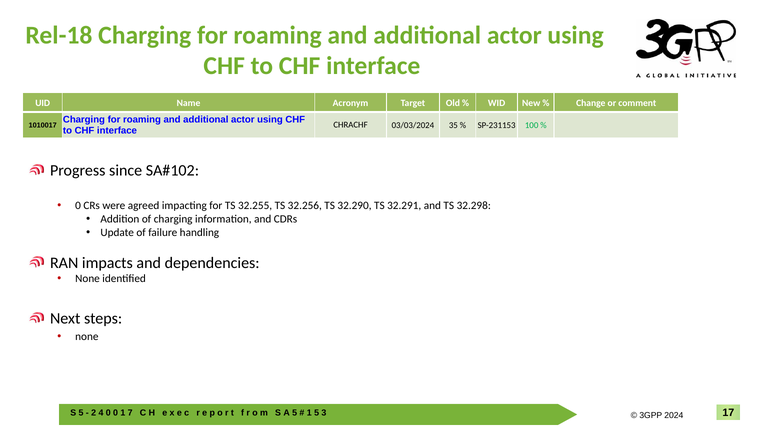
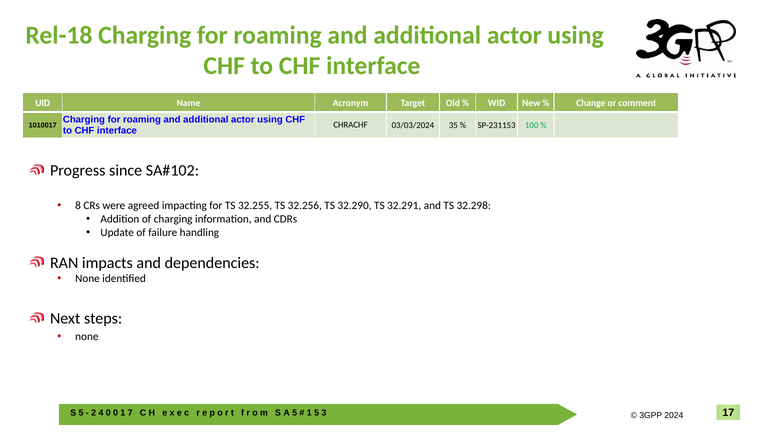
0 at (78, 206): 0 -> 8
